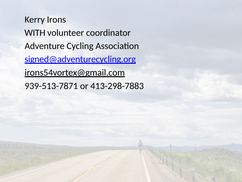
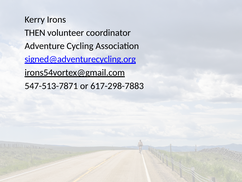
WITH: WITH -> THEN
939-513-7871: 939-513-7871 -> 547-513-7871
413-298-7883: 413-298-7883 -> 617-298-7883
